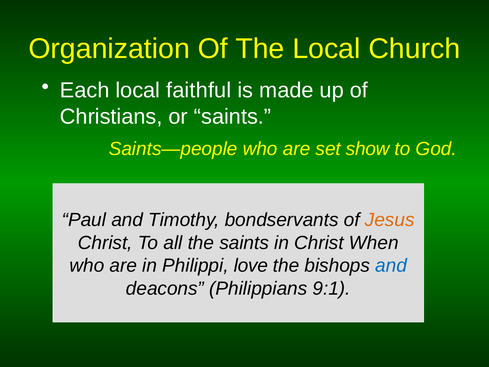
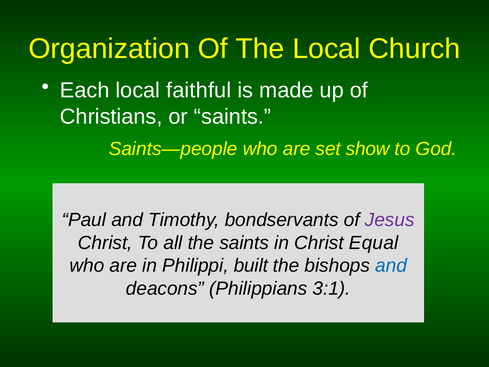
Jesus colour: orange -> purple
When: When -> Equal
love: love -> built
9:1: 9:1 -> 3:1
